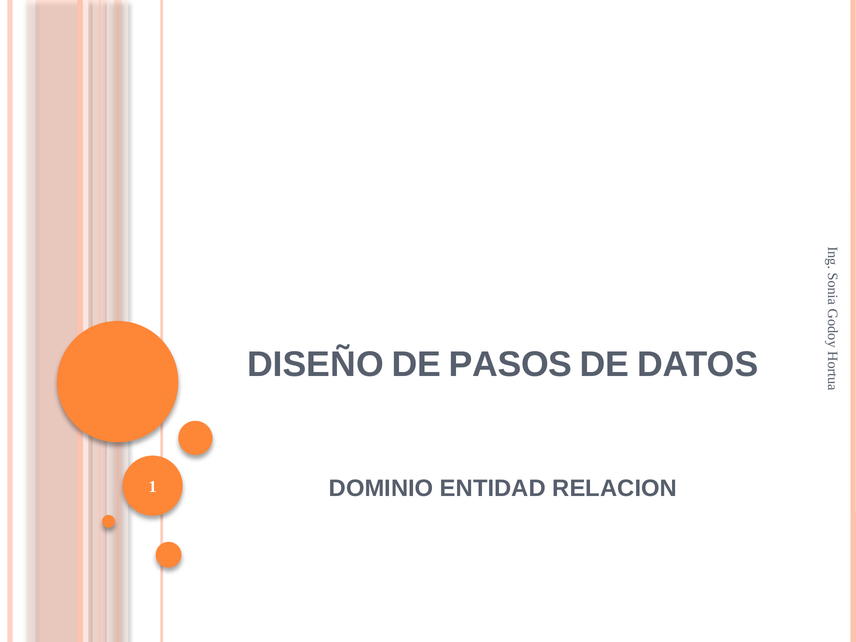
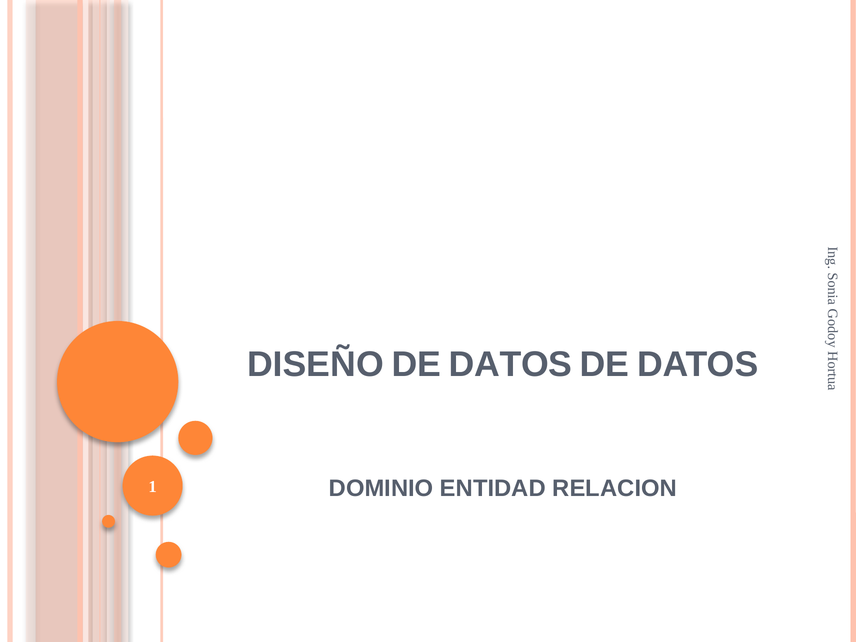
DISEÑO DE PASOS: PASOS -> DATOS
